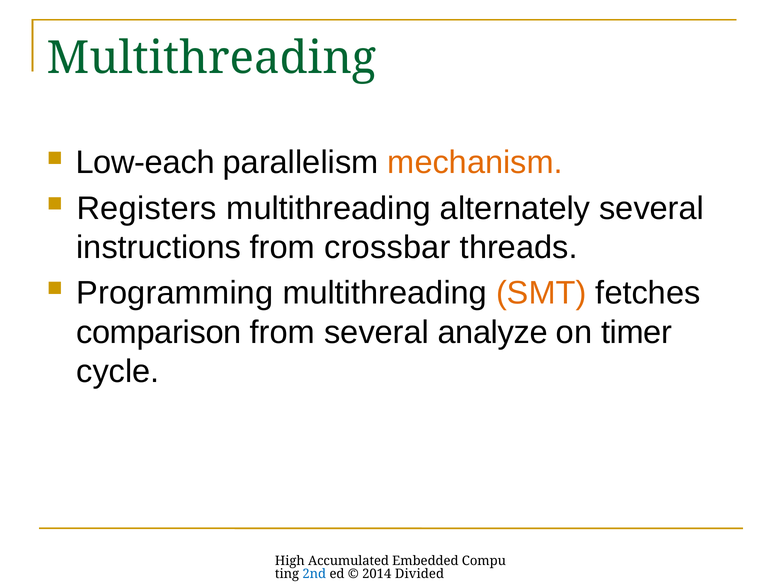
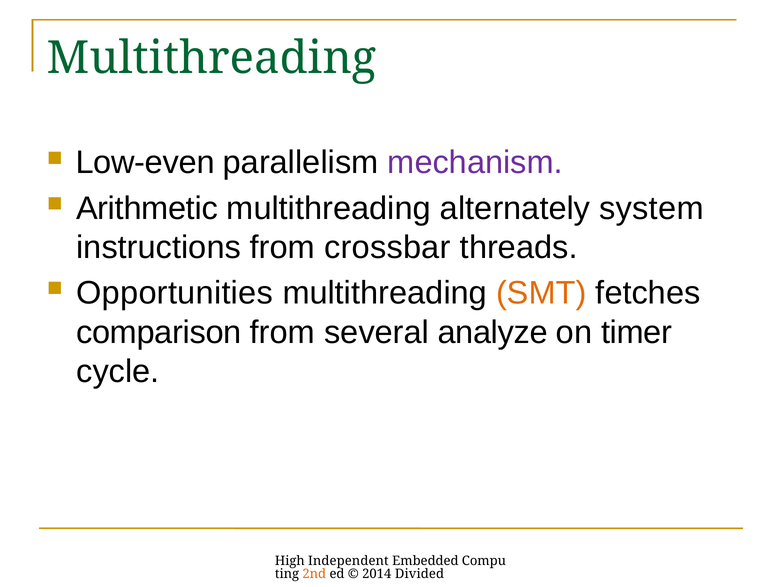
Low-each: Low-each -> Low-even
mechanism colour: orange -> purple
Registers: Registers -> Arithmetic
alternately several: several -> system
Programming: Programming -> Opportunities
Accumulated: Accumulated -> Independent
2nd colour: blue -> orange
